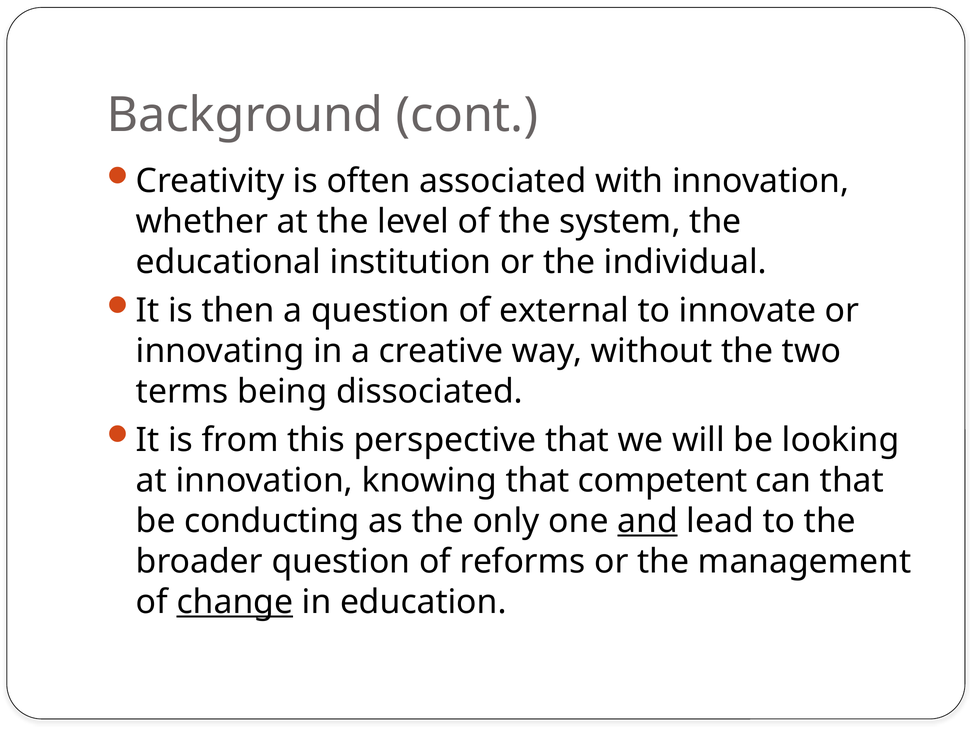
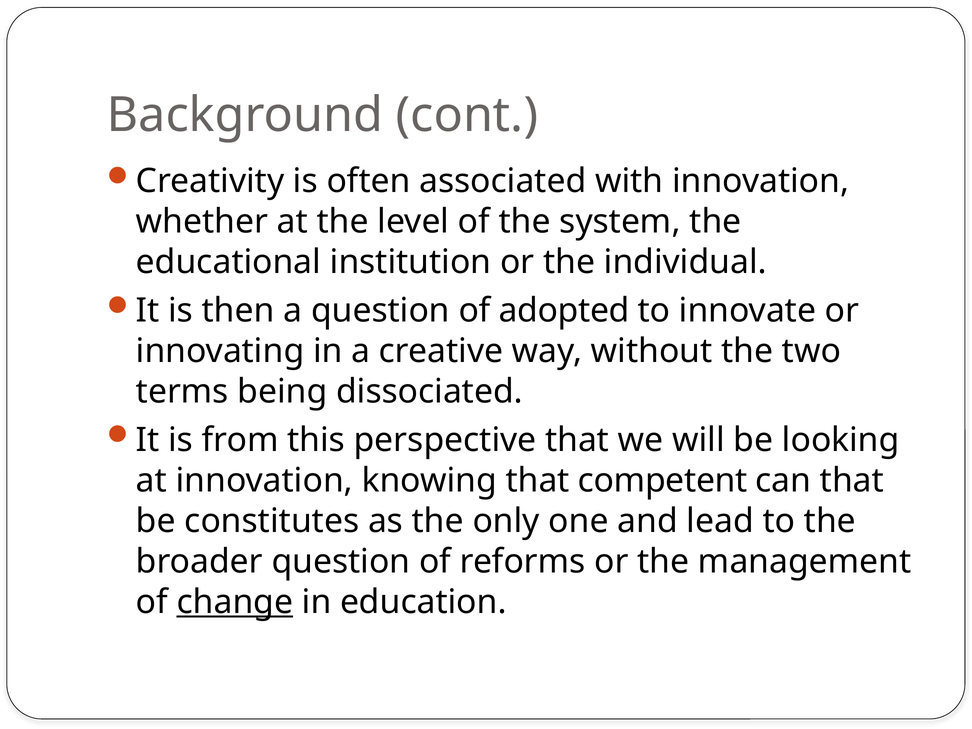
external: external -> adopted
conducting: conducting -> constitutes
and underline: present -> none
